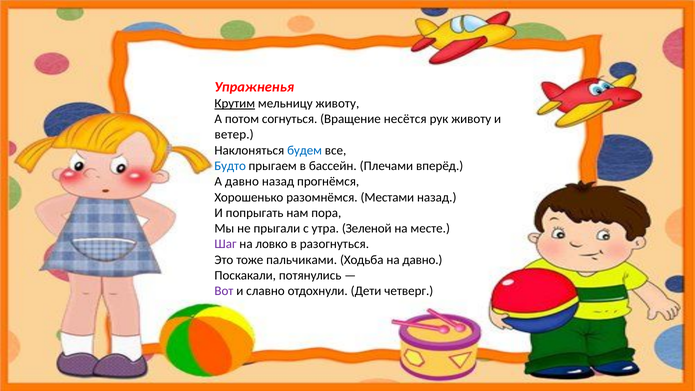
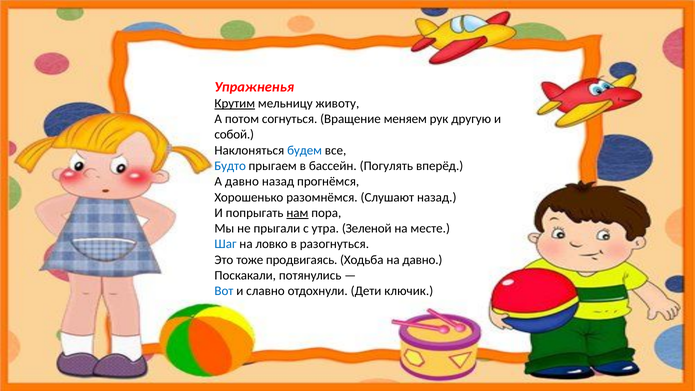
несётся: несётся -> меняем
рук животу: животу -> другую
ветер: ветер -> собой
Плечами: Плечами -> Погулять
Местами: Местами -> Слушают
нам underline: none -> present
Шаг colour: purple -> blue
пальчиками: пальчиками -> продвигаясь
Вот colour: purple -> blue
четверг: четверг -> ключик
